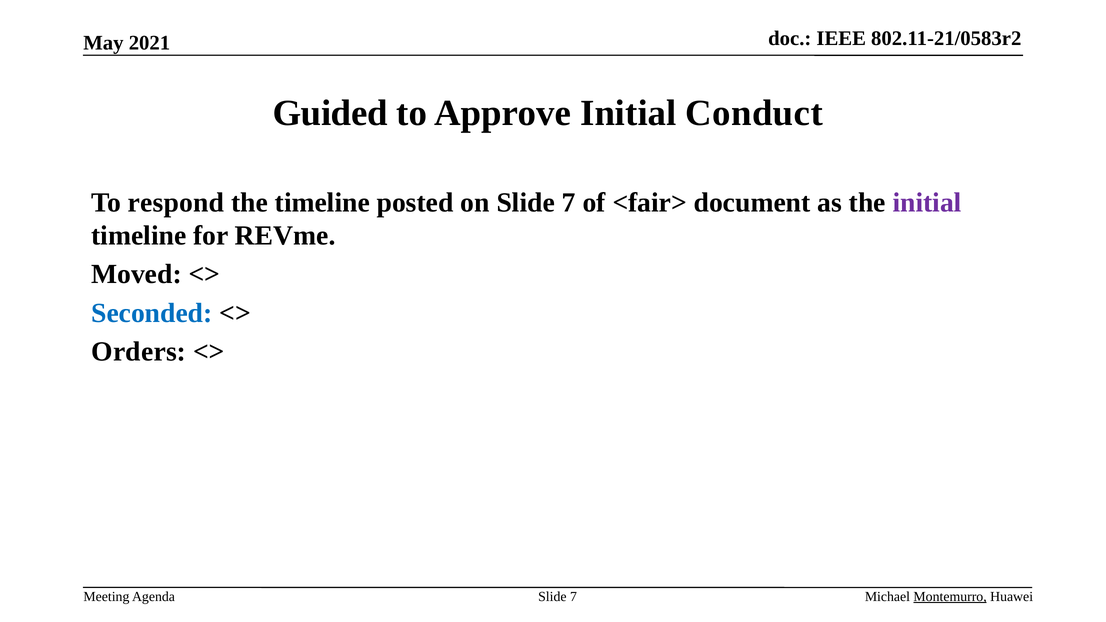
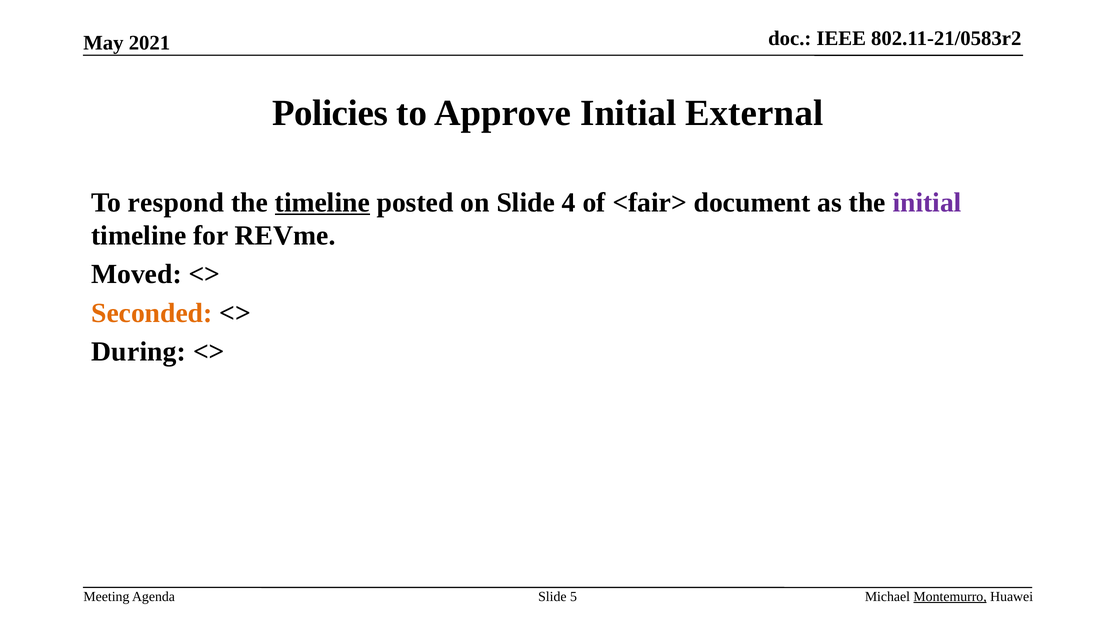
Guided: Guided -> Policies
Conduct: Conduct -> External
timeline at (322, 202) underline: none -> present
on Slide 7: 7 -> 4
Seconded colour: blue -> orange
Orders: Orders -> During
7 at (573, 597): 7 -> 5
